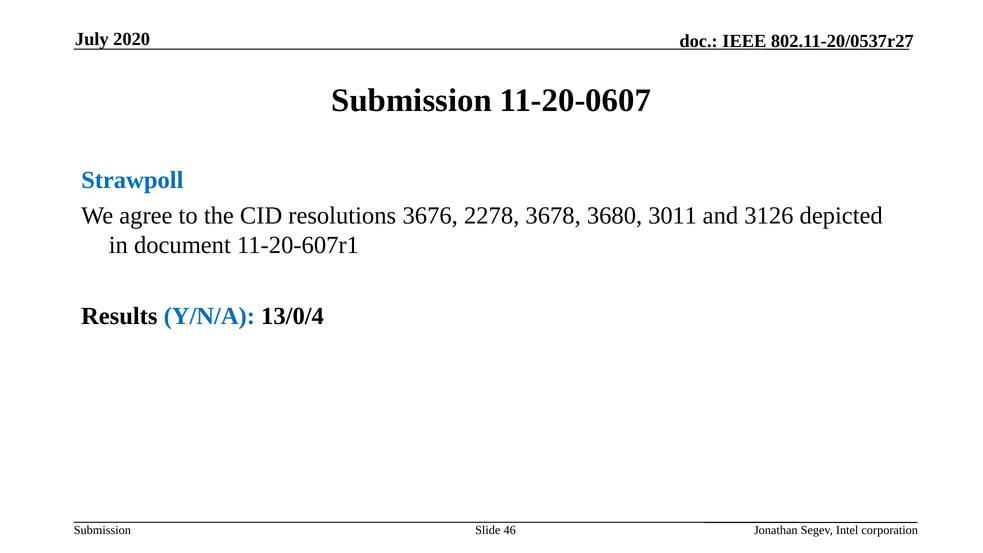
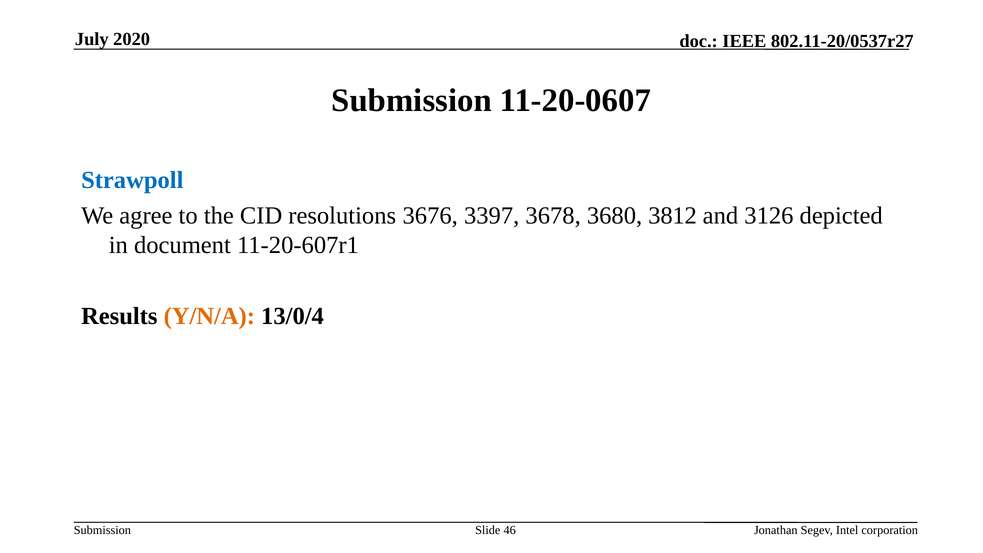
2278: 2278 -> 3397
3011: 3011 -> 3812
Y/N/A colour: blue -> orange
